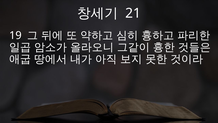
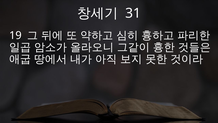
21: 21 -> 31
